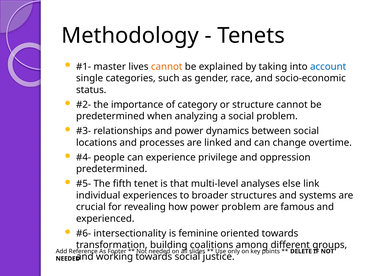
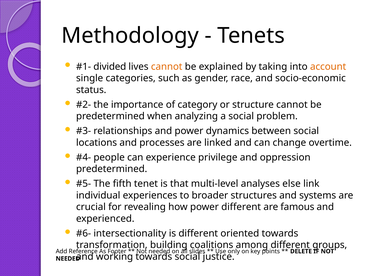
master: master -> divided
account colour: blue -> orange
power problem: problem -> different
is feminine: feminine -> different
